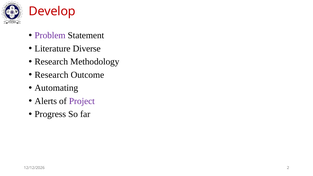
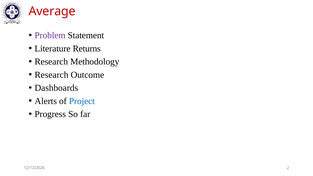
Develop: Develop -> Average
Diverse: Diverse -> Returns
Automating: Automating -> Dashboards
Project colour: purple -> blue
